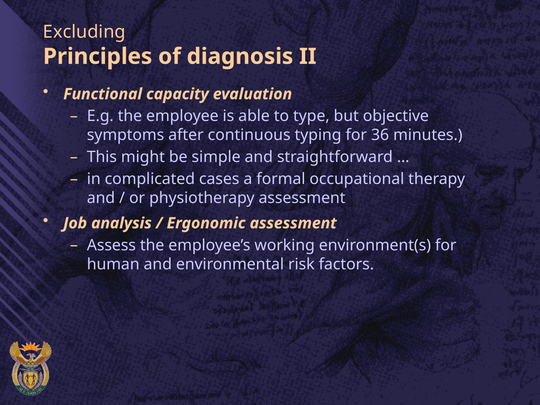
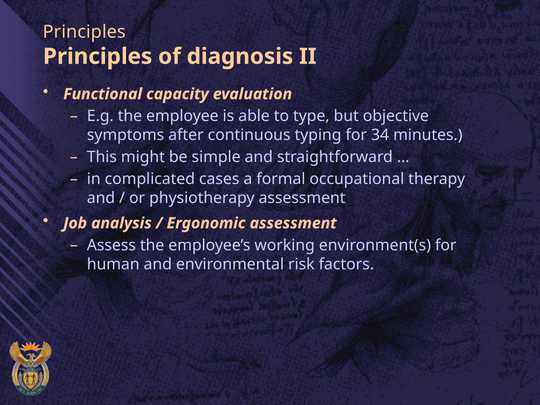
Excluding at (84, 32): Excluding -> Principles
36: 36 -> 34
